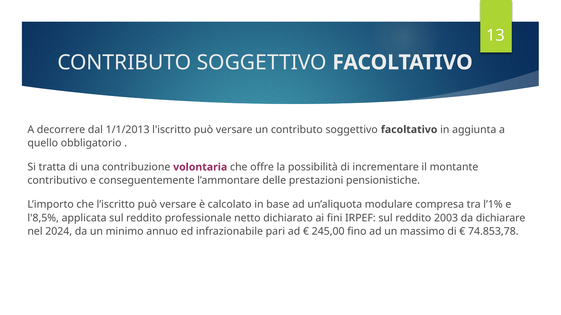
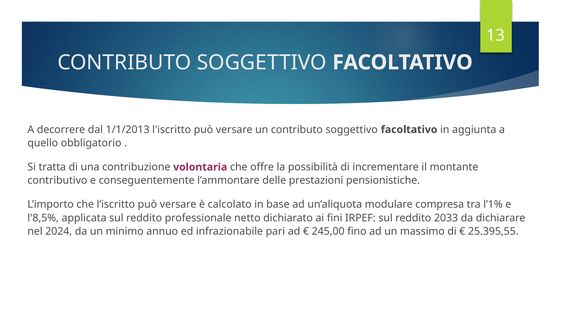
2003: 2003 -> 2033
74.853,78: 74.853,78 -> 25.395,55
